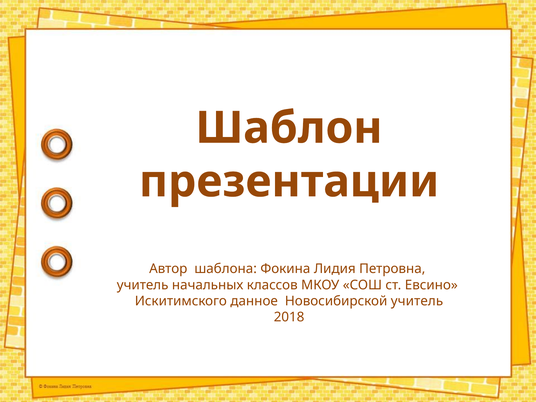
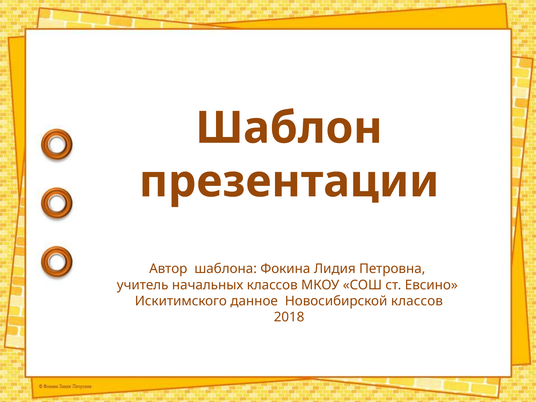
Новосибирской учитель: учитель -> классов
